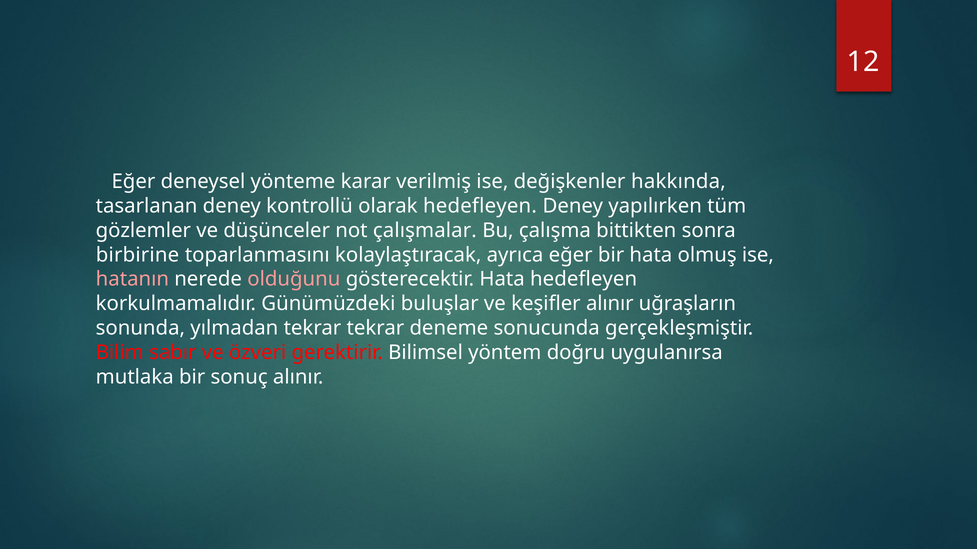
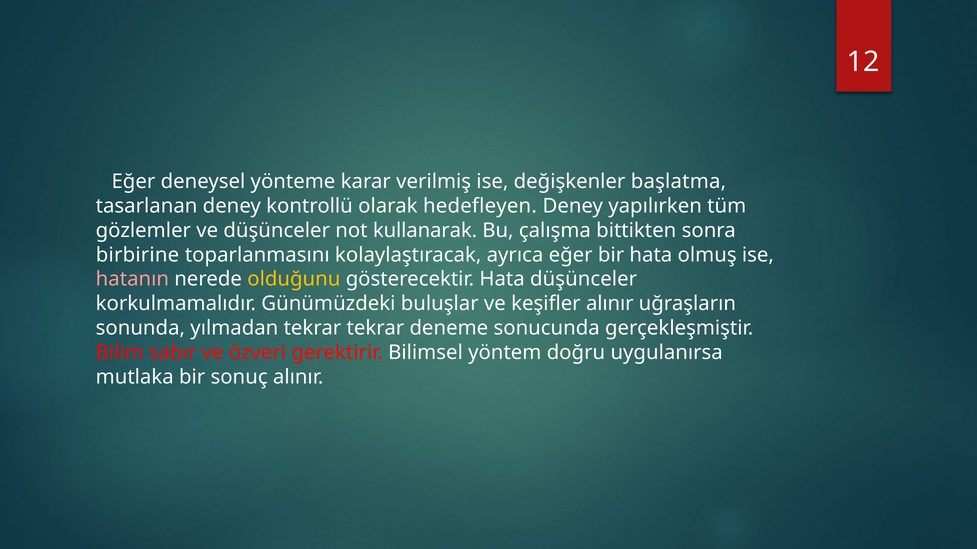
hakkında: hakkında -> başlatma
çalışmalar: çalışmalar -> kullanarak
olduğunu colour: pink -> yellow
Hata hedefleyen: hedefleyen -> düşünceler
